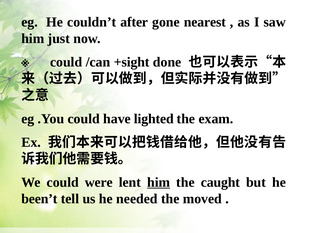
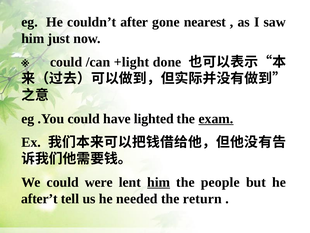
+sight: +sight -> +light
exam underline: none -> present
caught: caught -> people
been’t: been’t -> after’t
moved: moved -> return
